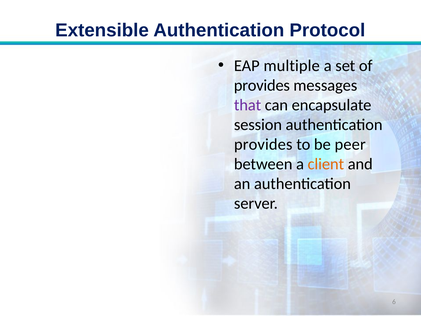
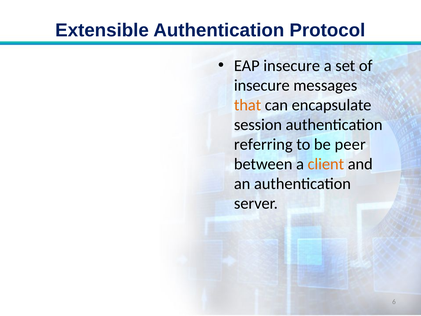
EAP multiple: multiple -> insecure
provides at (262, 85): provides -> insecure
that colour: purple -> orange
provides at (263, 144): provides -> referring
